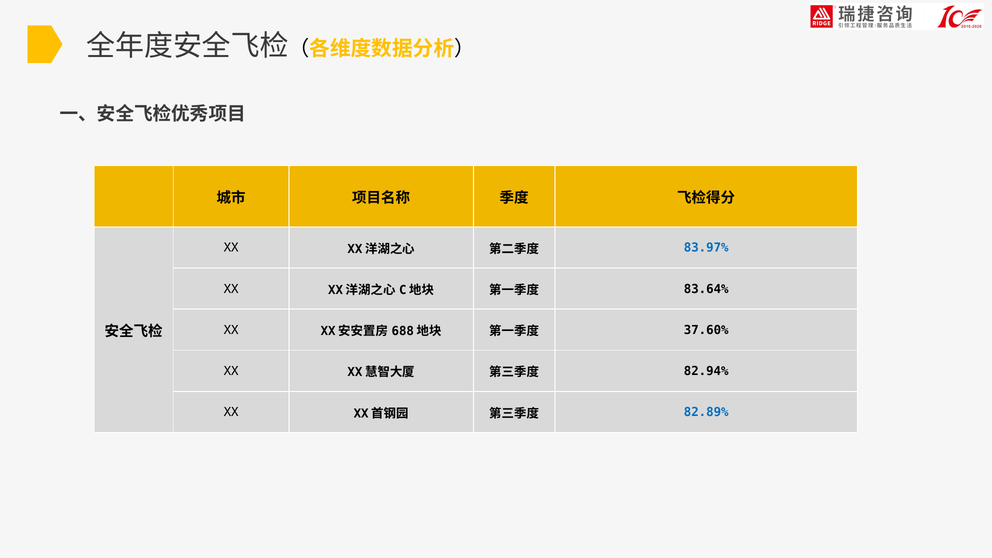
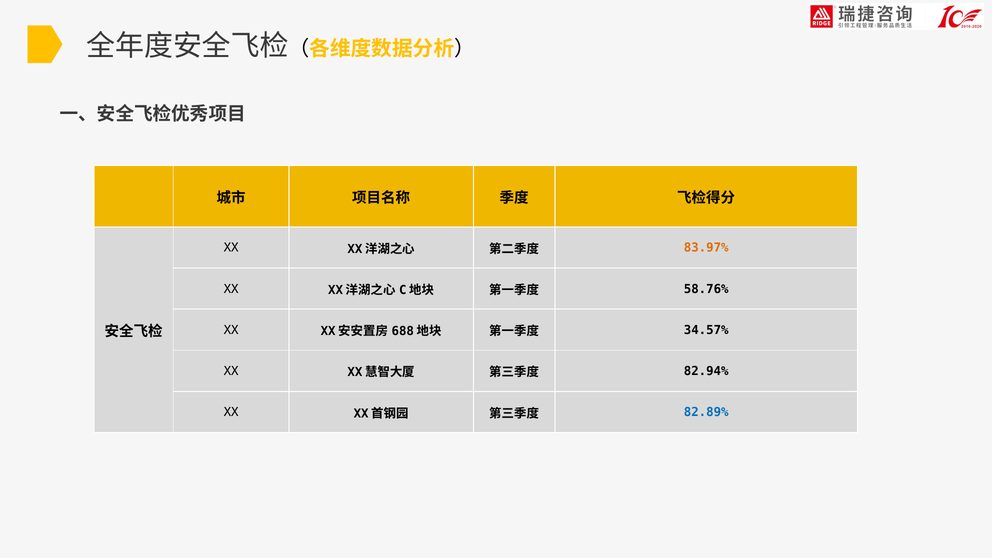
83.97% colour: blue -> orange
83.64%: 83.64% -> 58.76%
37.60%: 37.60% -> 34.57%
